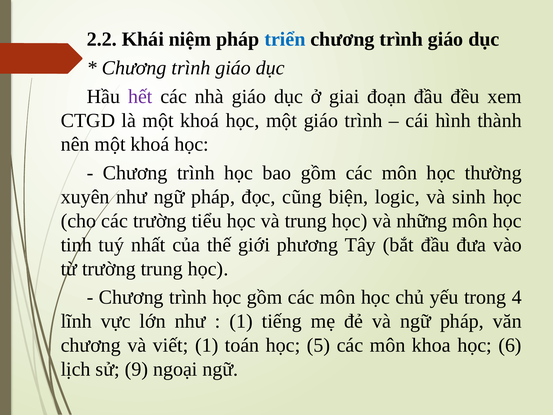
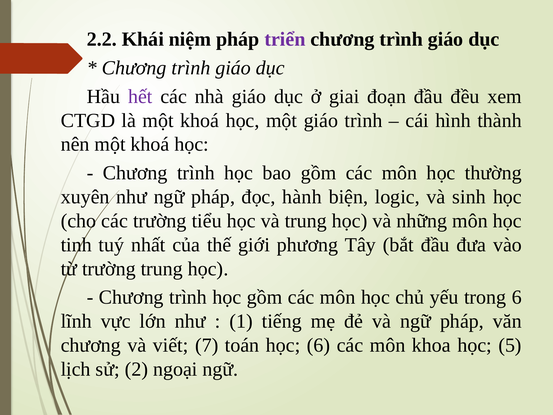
triển colour: blue -> purple
cũng: cũng -> hành
trong 4: 4 -> 6
viết 1: 1 -> 7
học 5: 5 -> 6
6: 6 -> 5
9: 9 -> 2
